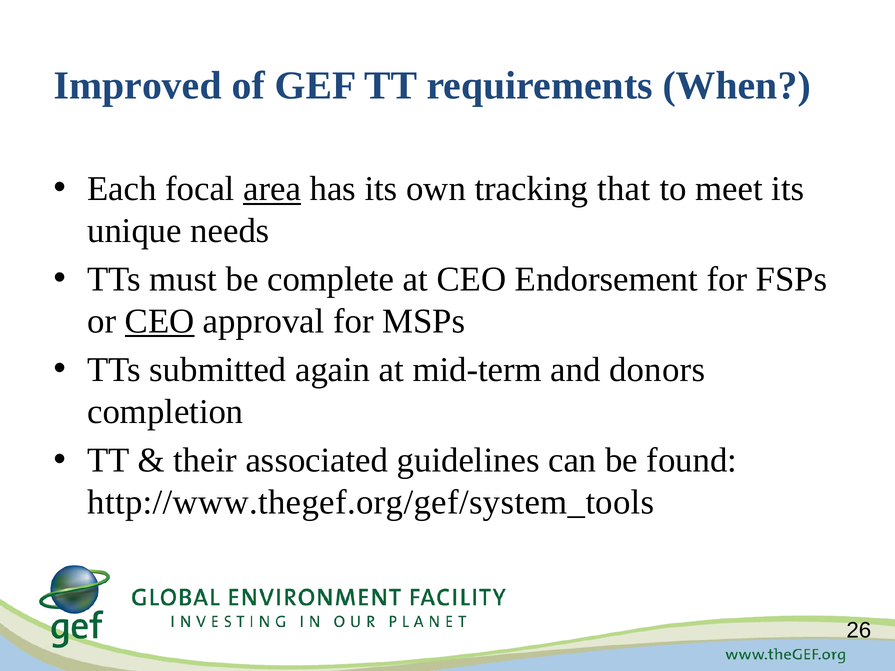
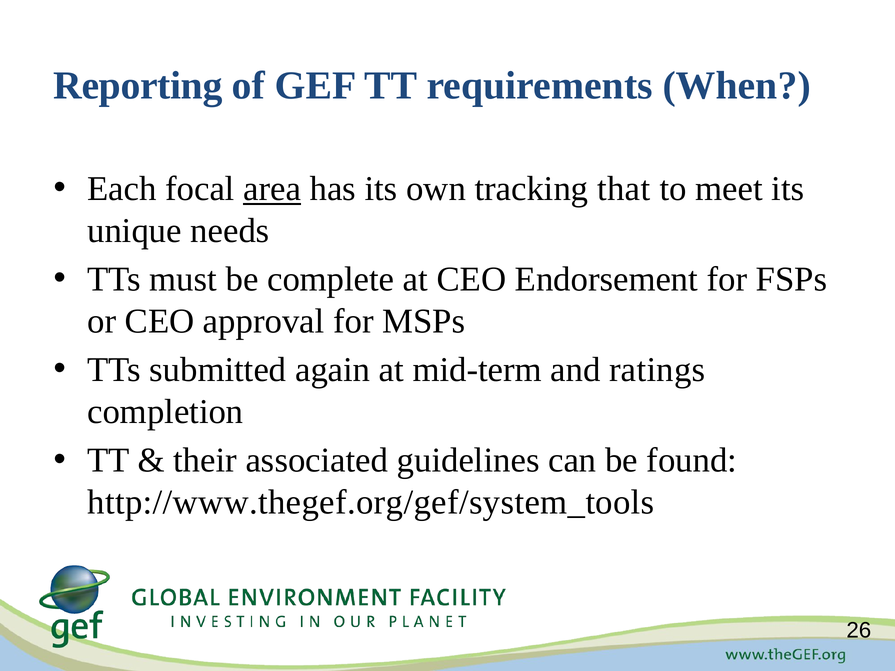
Improved: Improved -> Reporting
CEO at (160, 321) underline: present -> none
donors: donors -> ratings
